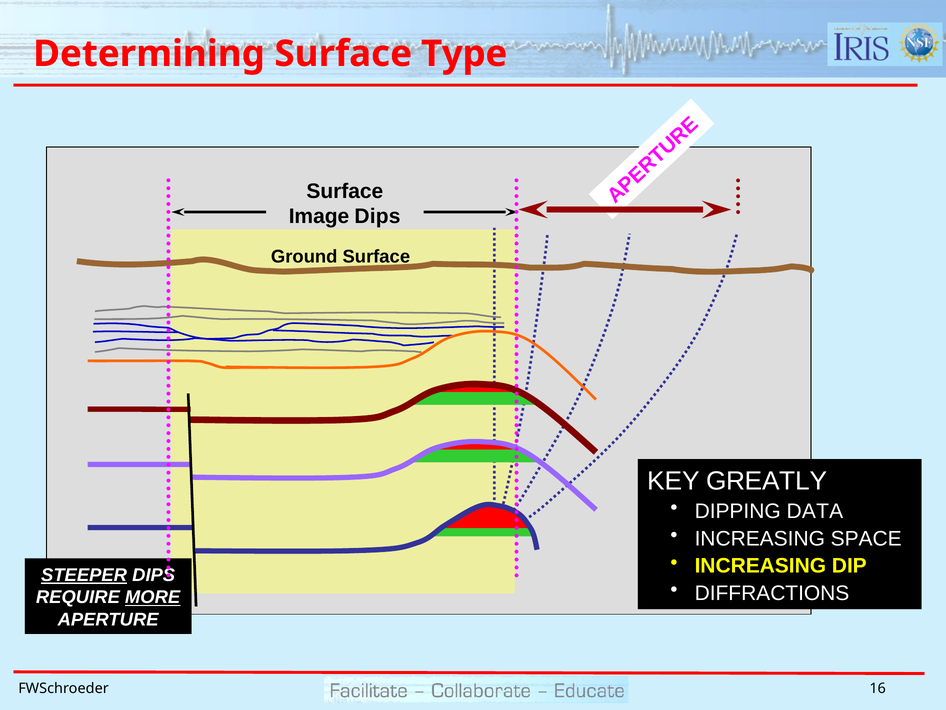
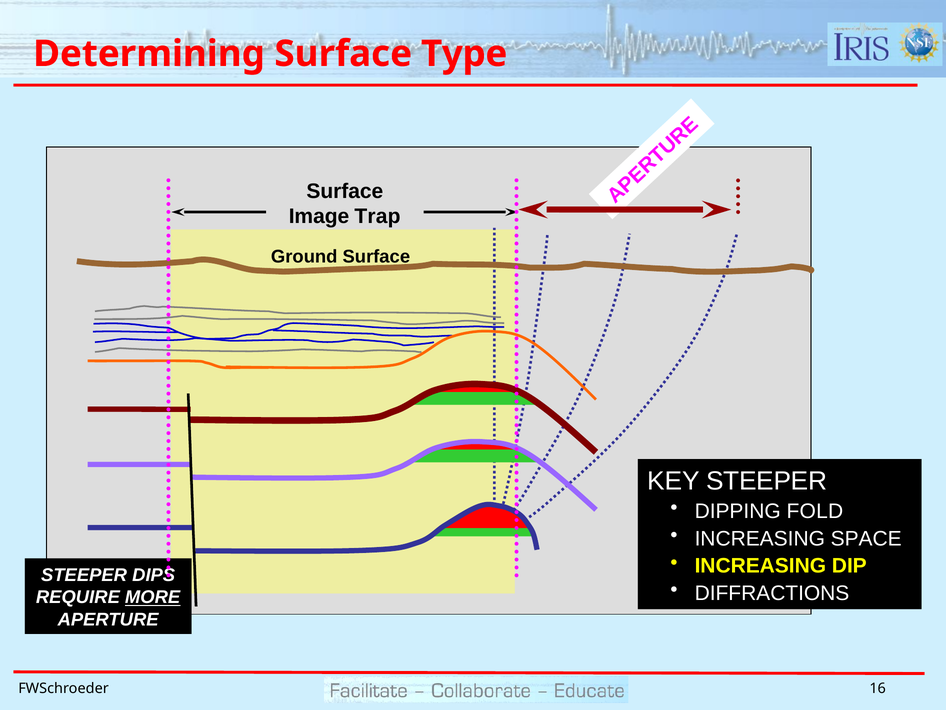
Image Dips: Dips -> Trap
KEY GREATLY: GREATLY -> STEEPER
DATA: DATA -> FOLD
STEEPER at (84, 575) underline: present -> none
